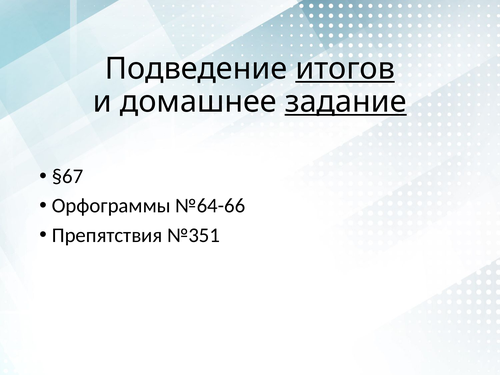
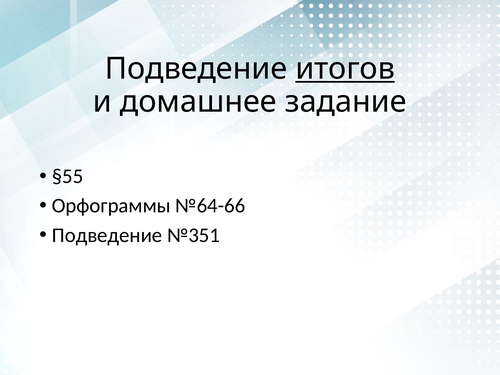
задание underline: present -> none
§67: §67 -> §55
Препятствия at (107, 235): Препятствия -> Подведение
